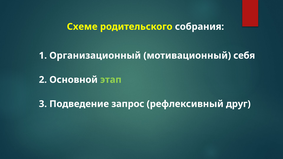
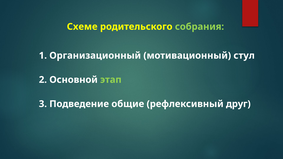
собрания colour: white -> light green
себя: себя -> стул
запрос: запрос -> общие
